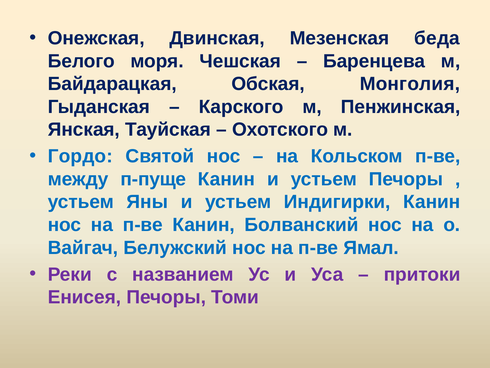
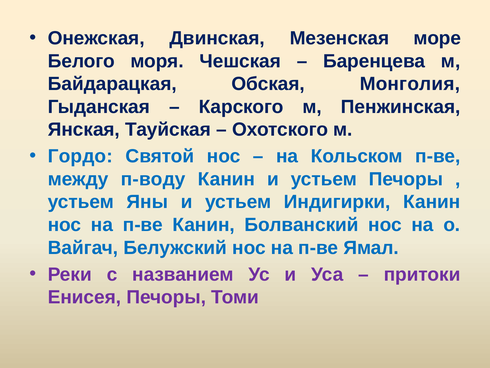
беда: беда -> море
п-пуще: п-пуще -> п-воду
